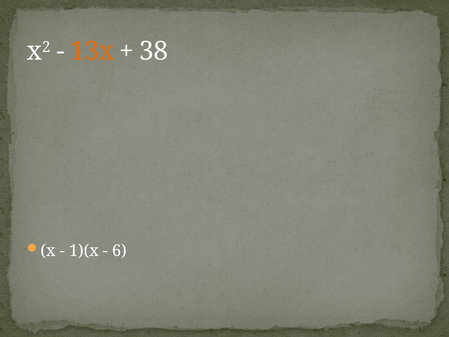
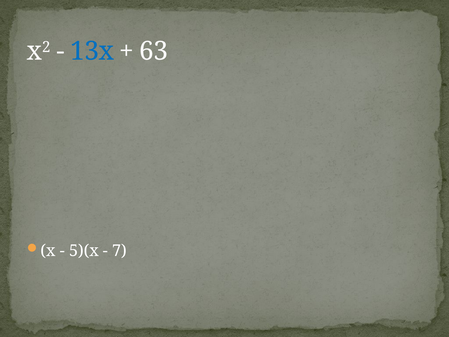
13x colour: orange -> blue
38: 38 -> 63
1)(x: 1)(x -> 5)(x
6: 6 -> 7
